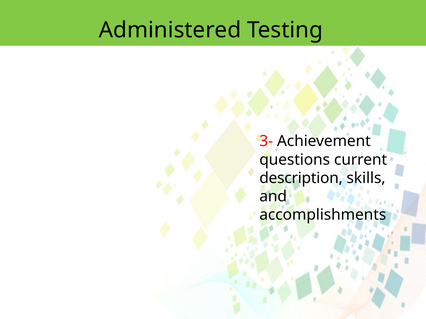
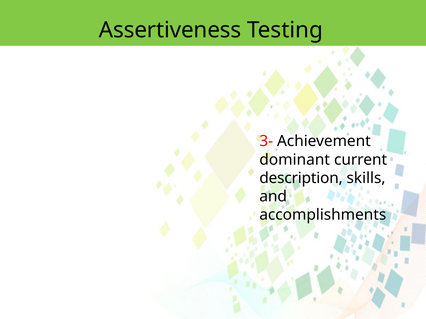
Administered: Administered -> Assertiveness
questions: questions -> dominant
